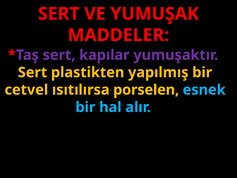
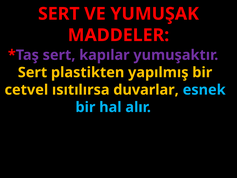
porselen: porselen -> duvarlar
